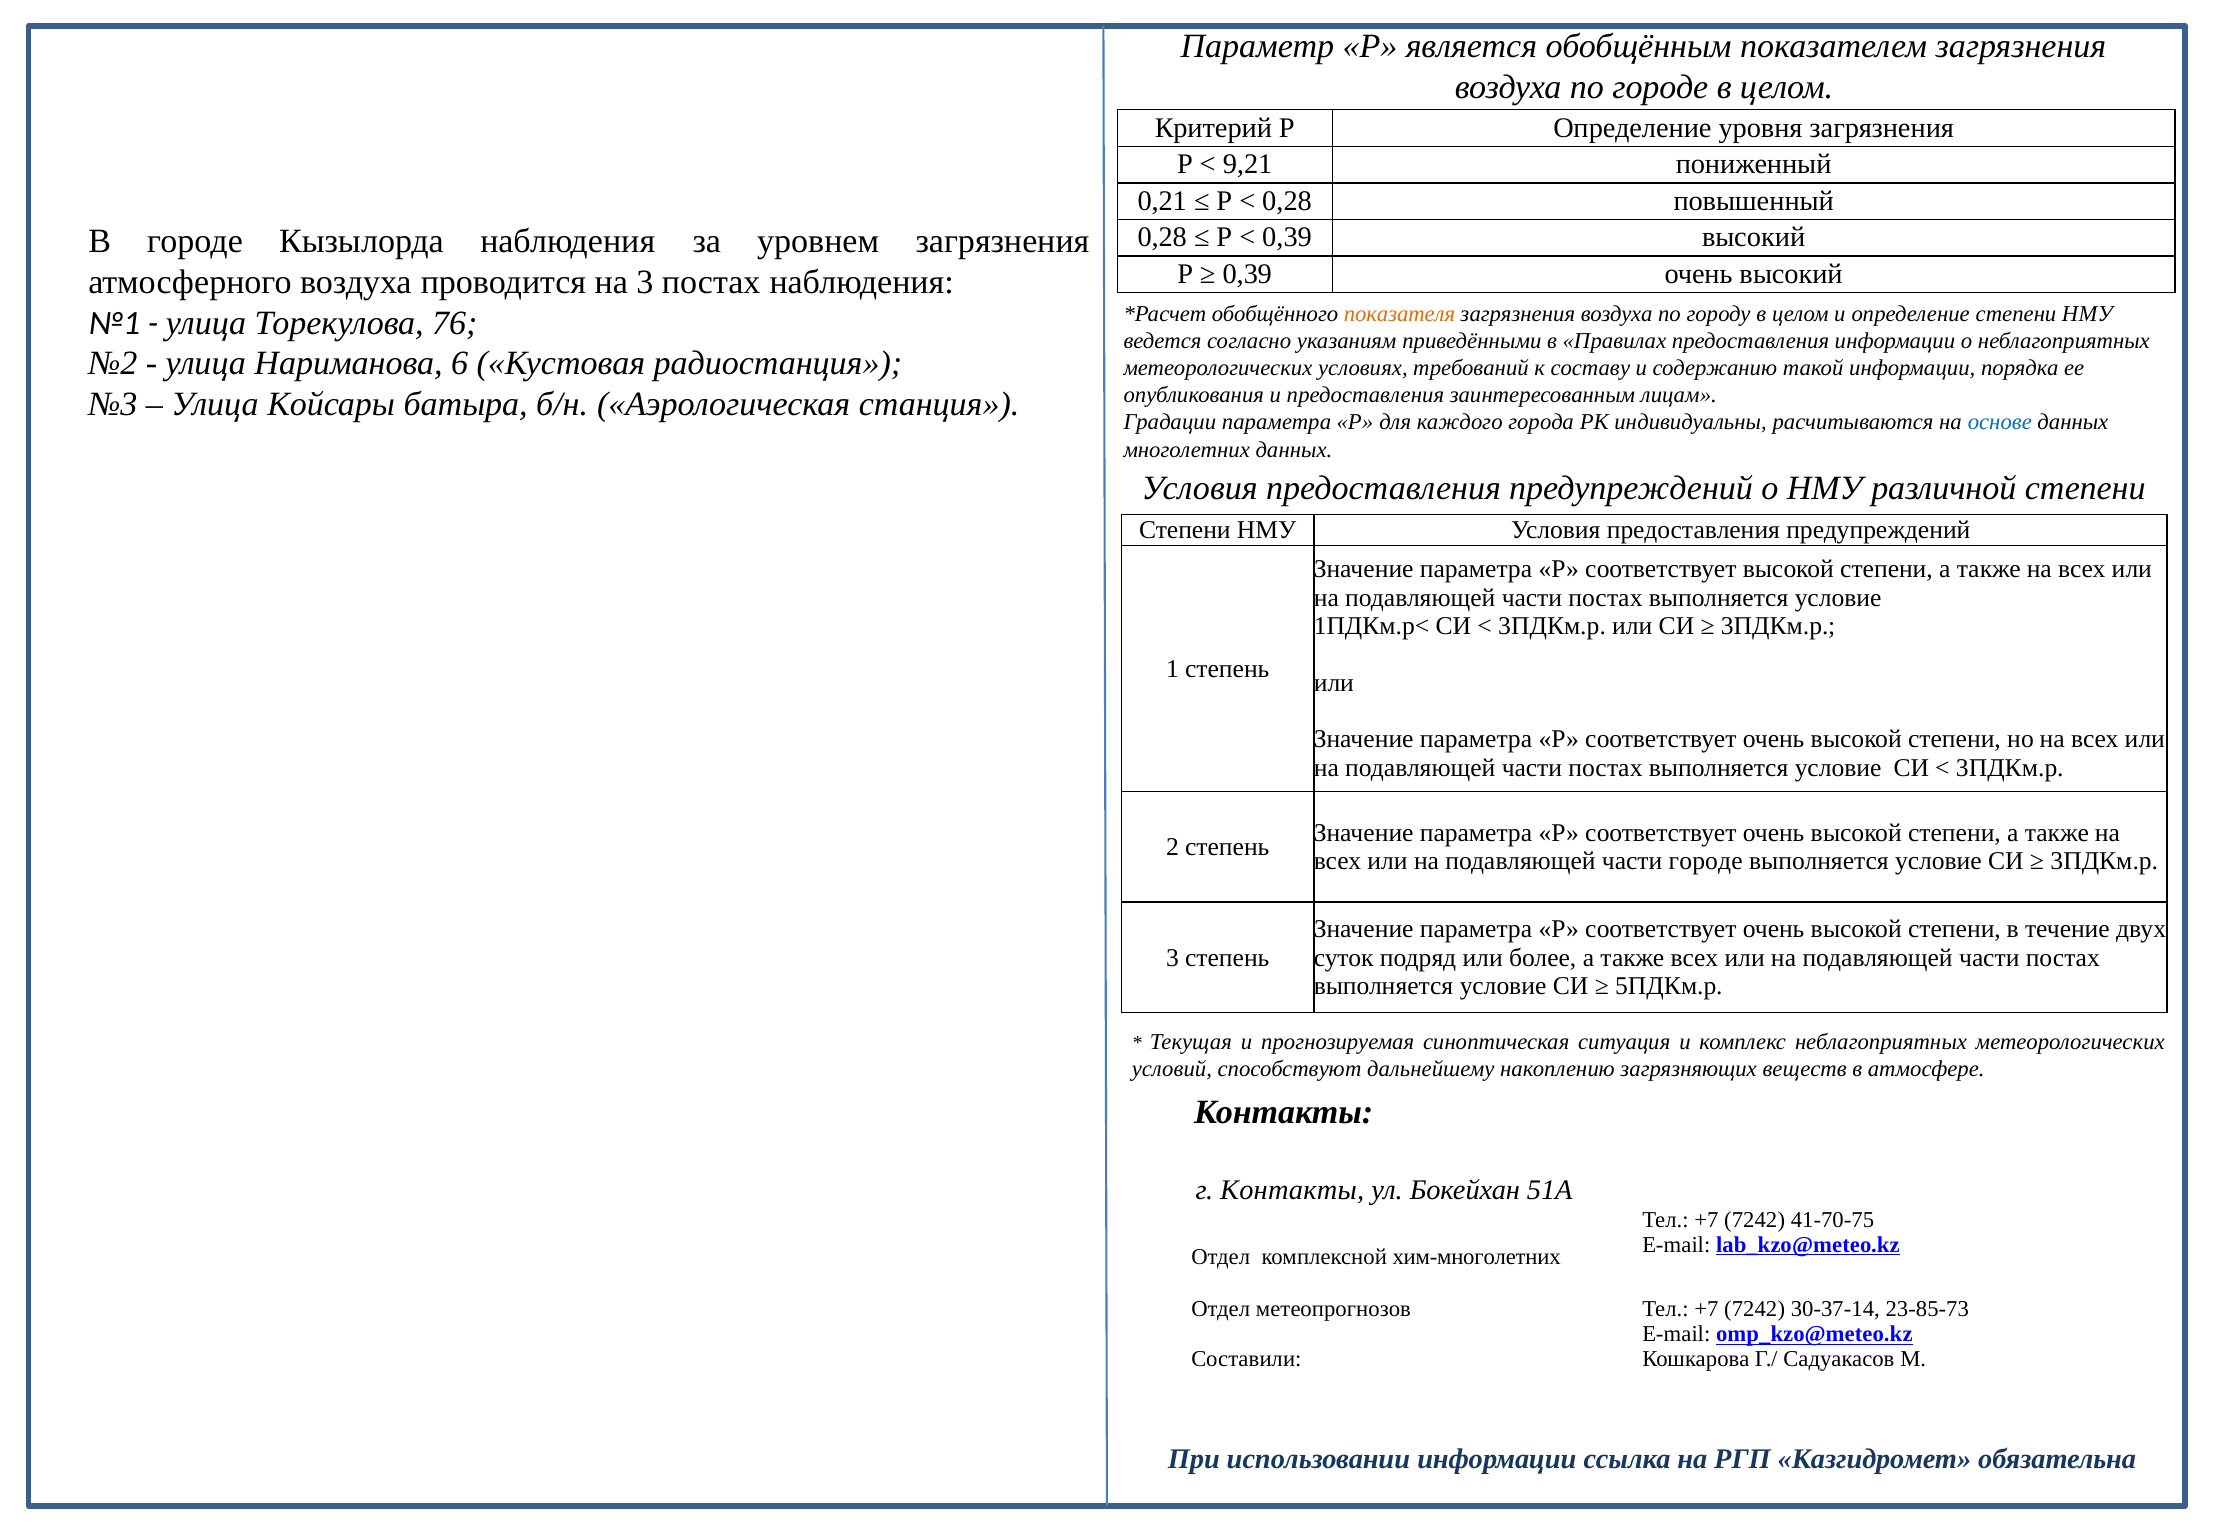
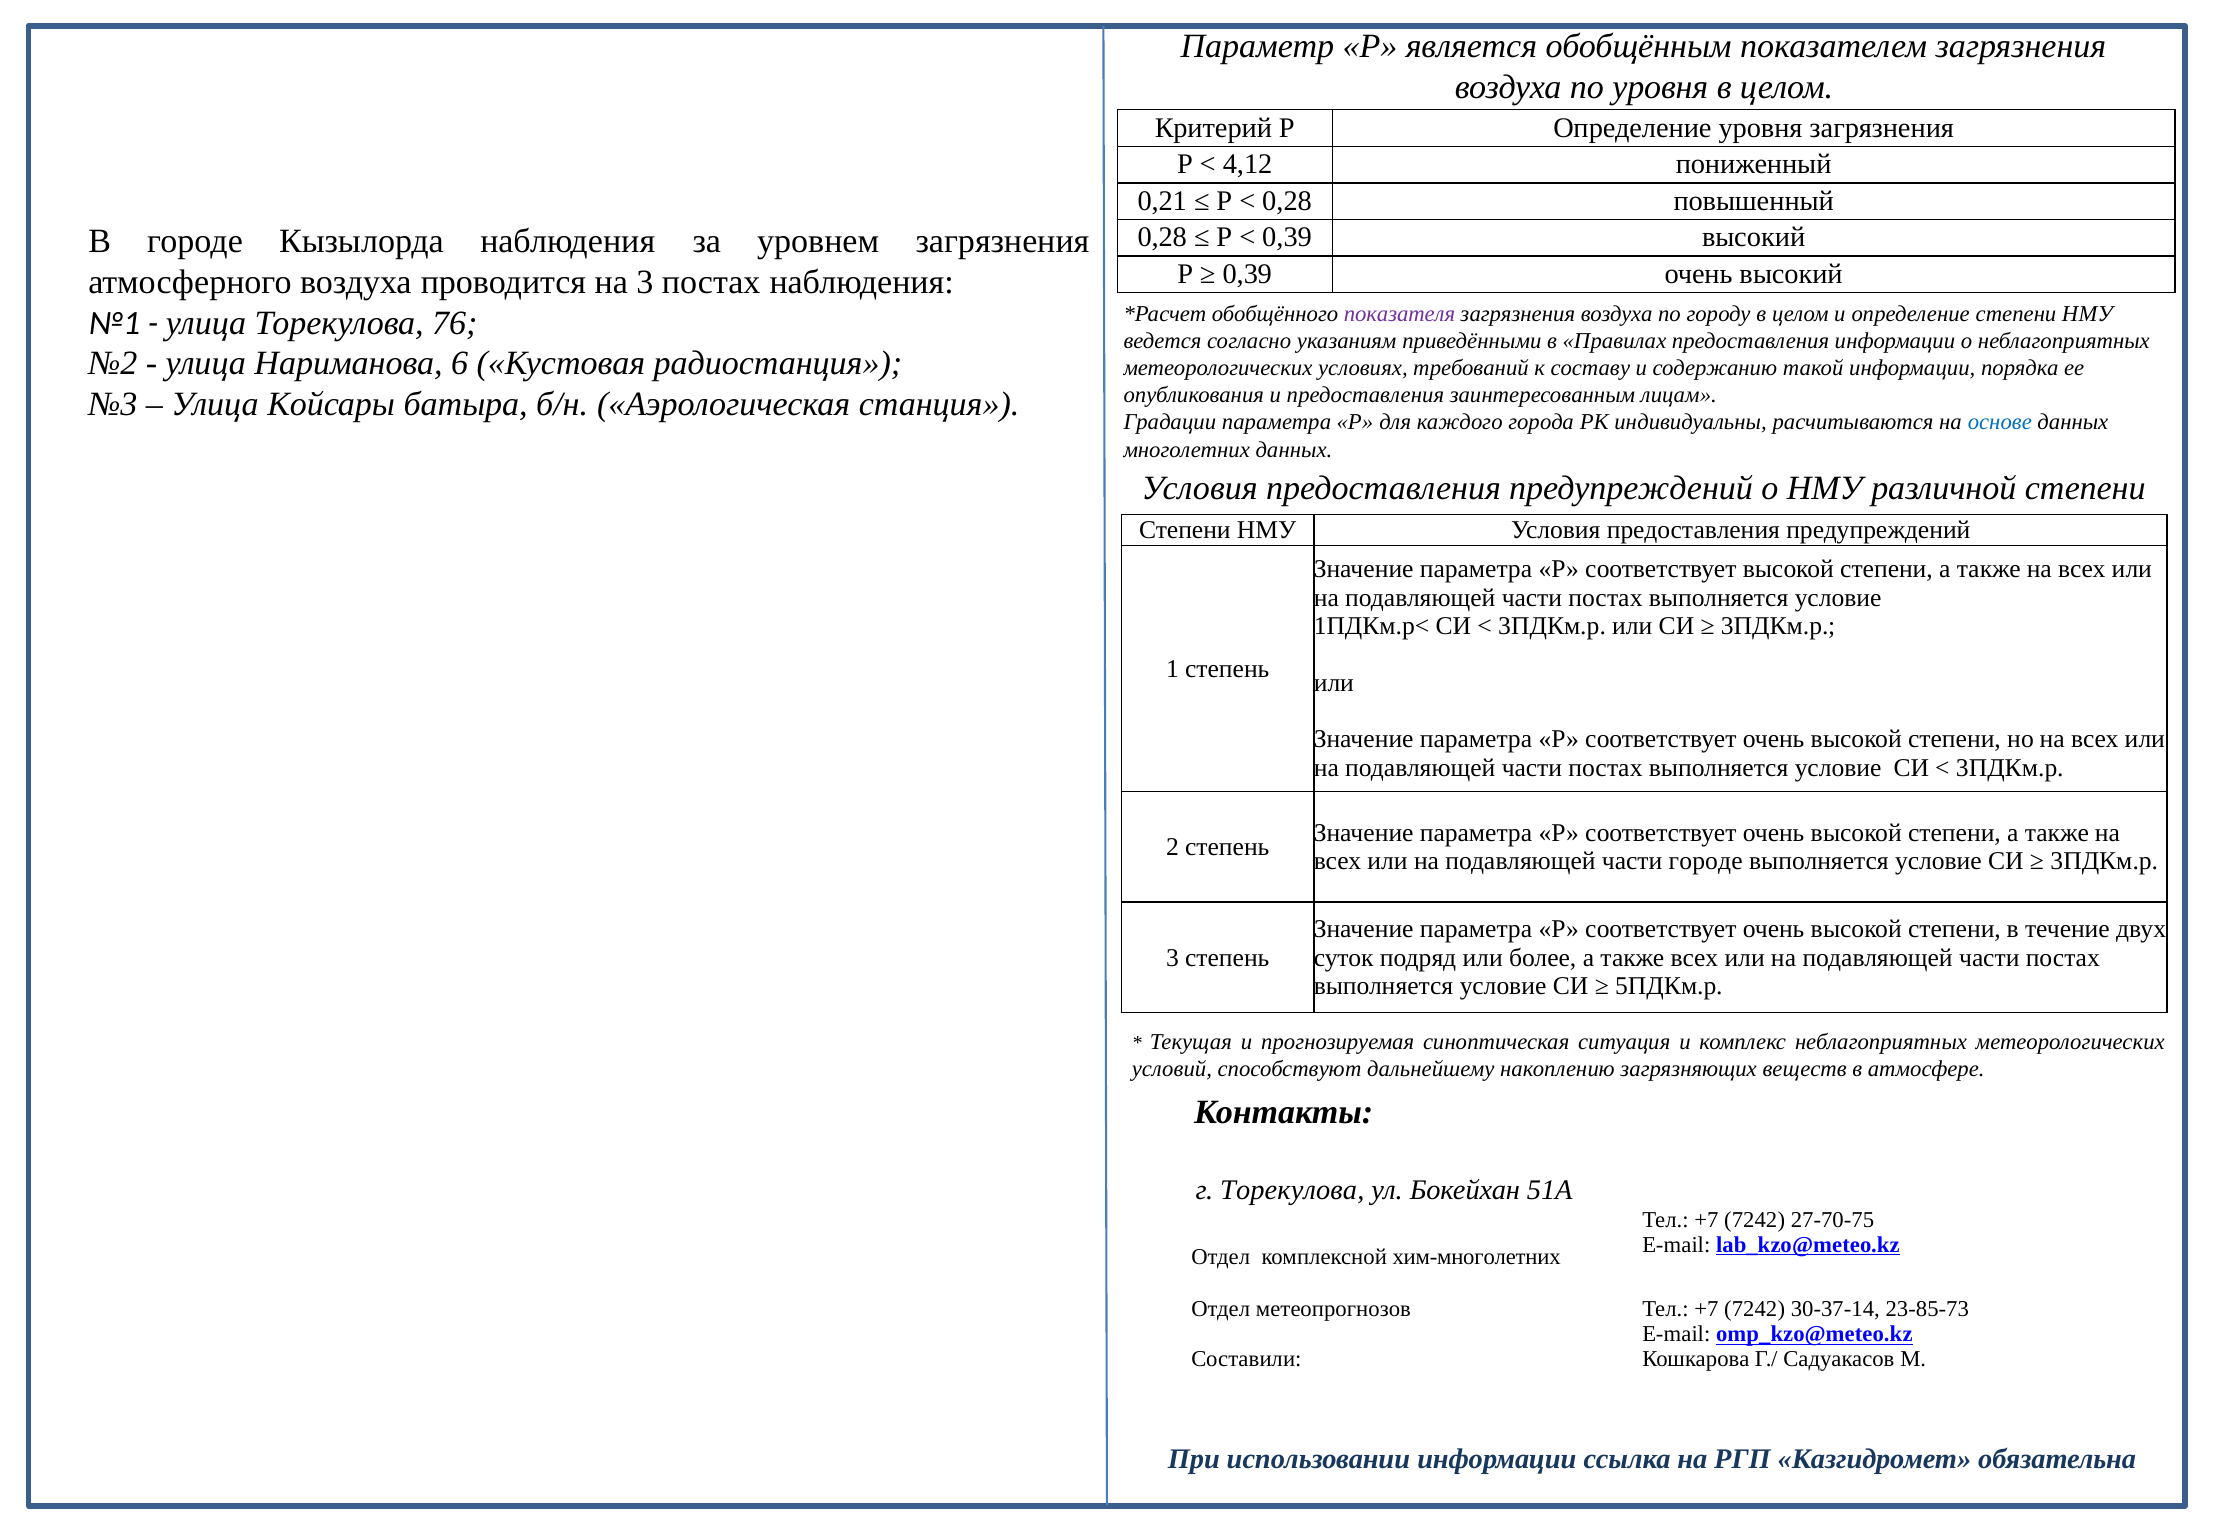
по городе: городе -> уровня
9,21: 9,21 -> 4,12
показателя colour: orange -> purple
г Контакты: Контакты -> Торекулова
41-70-75: 41-70-75 -> 27-70-75
